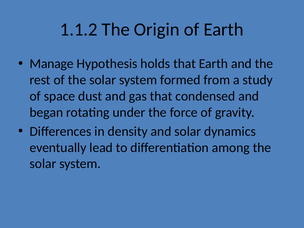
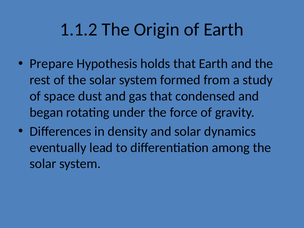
Manage: Manage -> Prepare
